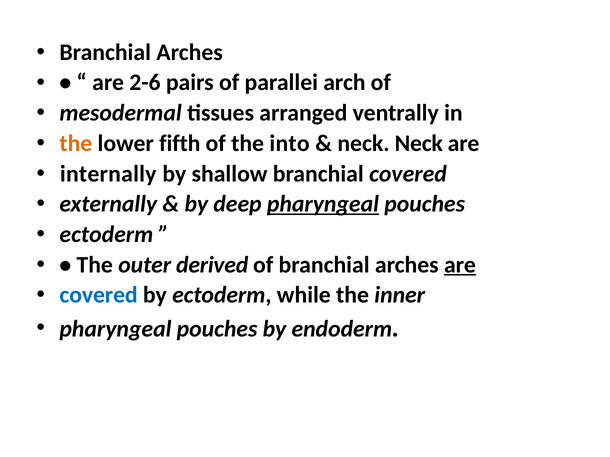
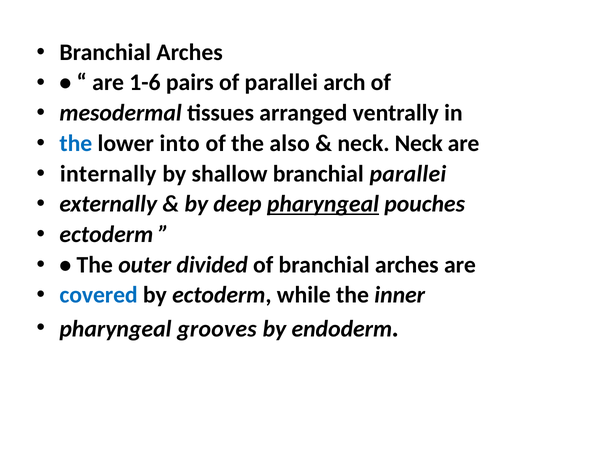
2-6: 2-6 -> 1-6
the at (76, 144) colour: orange -> blue
fifth: fifth -> into
into: into -> also
branchial covered: covered -> parallei
derived: derived -> divided
are at (460, 265) underline: present -> none
pouches at (217, 329): pouches -> grooves
